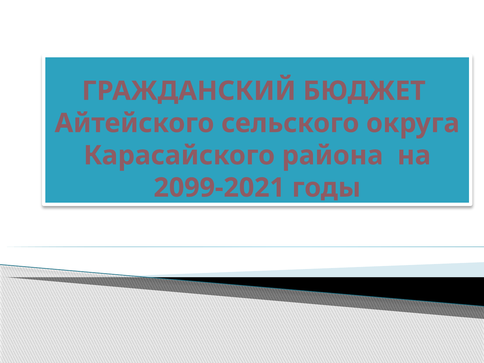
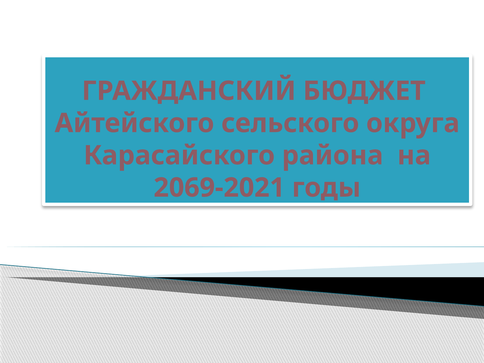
2099-2021: 2099-2021 -> 2069-2021
